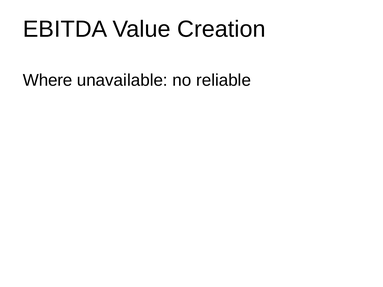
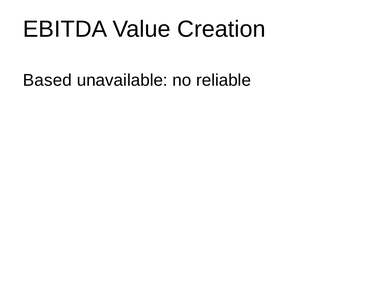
Where: Where -> Based
